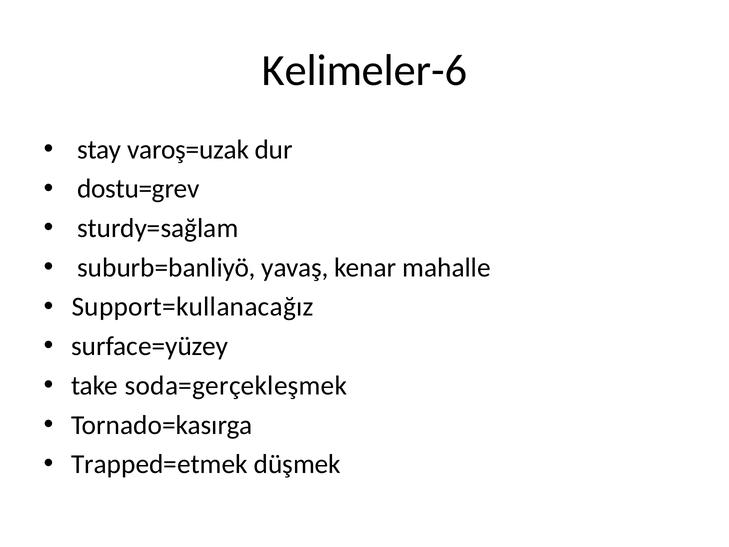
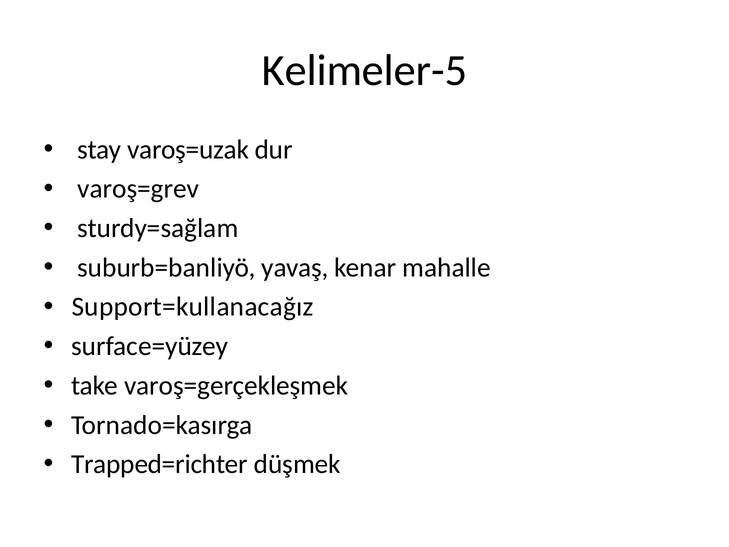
Kelimeler-6: Kelimeler-6 -> Kelimeler-5
dostu=grev: dostu=grev -> varoş=grev
soda=gerçekleşmek: soda=gerçekleşmek -> varoş=gerçekleşmek
Trapped=etmek: Trapped=etmek -> Trapped=richter
